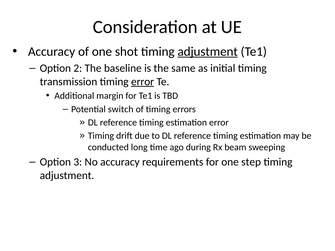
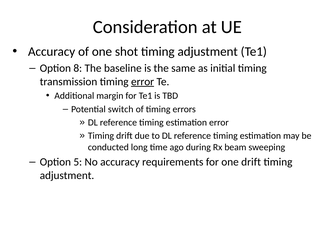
adjustment at (208, 52) underline: present -> none
2: 2 -> 8
3: 3 -> 5
one step: step -> drift
